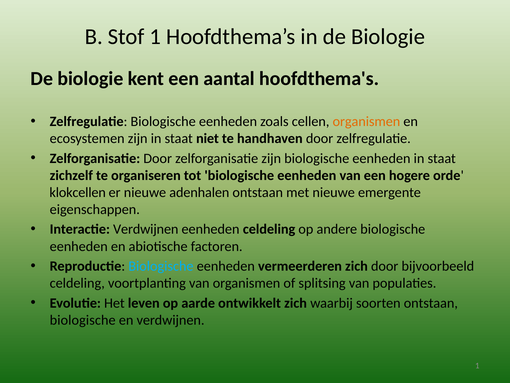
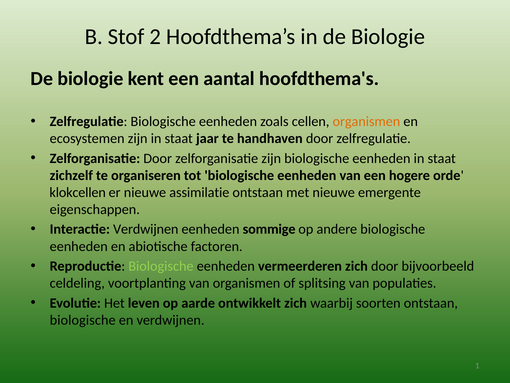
Stof 1: 1 -> 2
niet: niet -> jaar
adenhalen: adenhalen -> assimilatie
eenheden celdeling: celdeling -> sommige
Biologische at (161, 266) colour: light blue -> light green
